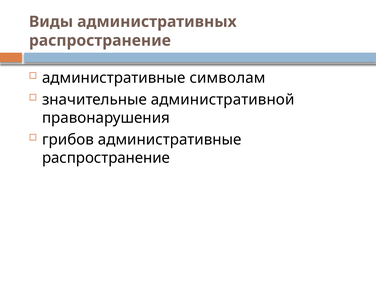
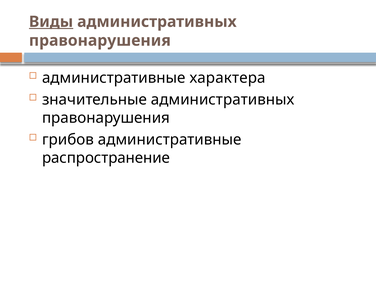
Виды underline: none -> present
распространение at (100, 41): распространение -> правонарушения
символам: символам -> характера
значительные административной: административной -> административных
